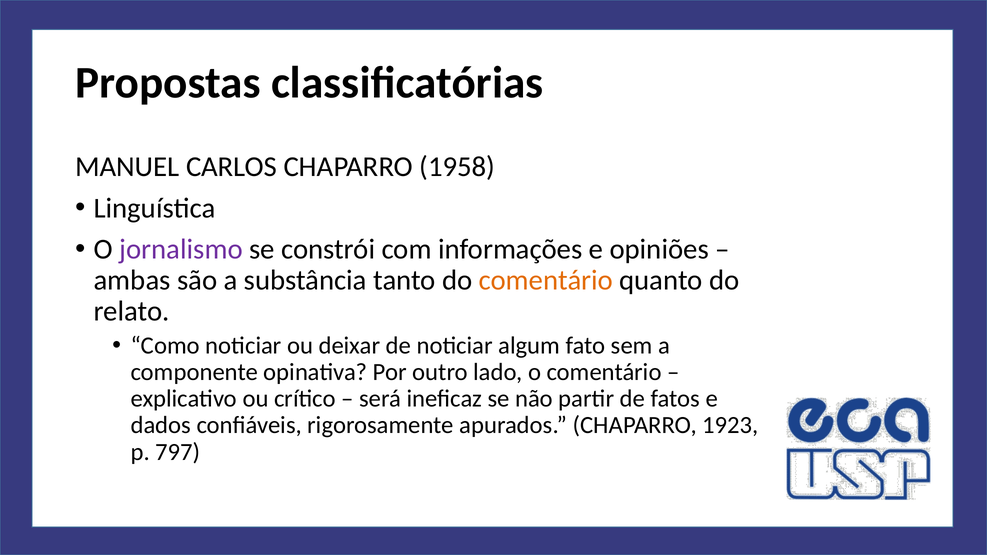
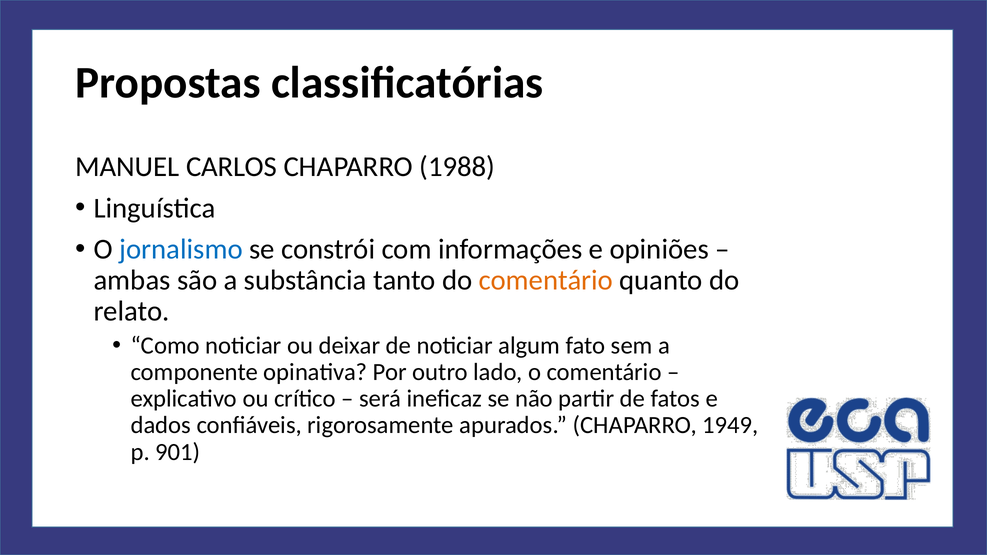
1958: 1958 -> 1988
jornalismo colour: purple -> blue
1923: 1923 -> 1949
797: 797 -> 901
